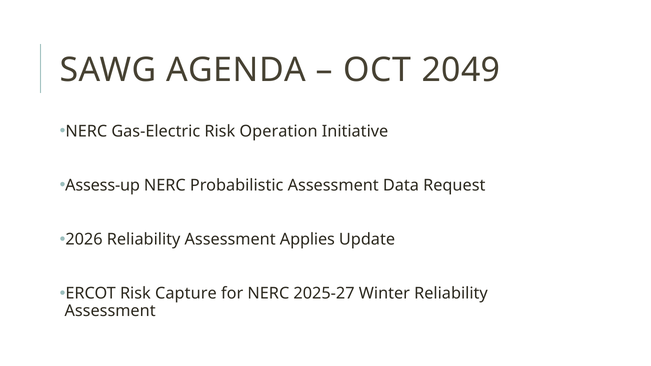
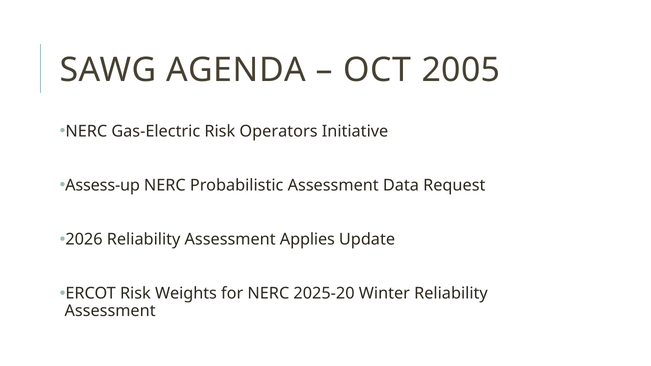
2049: 2049 -> 2005
Operation: Operation -> Operators
Capture: Capture -> Weights
2025-27: 2025-27 -> 2025-20
